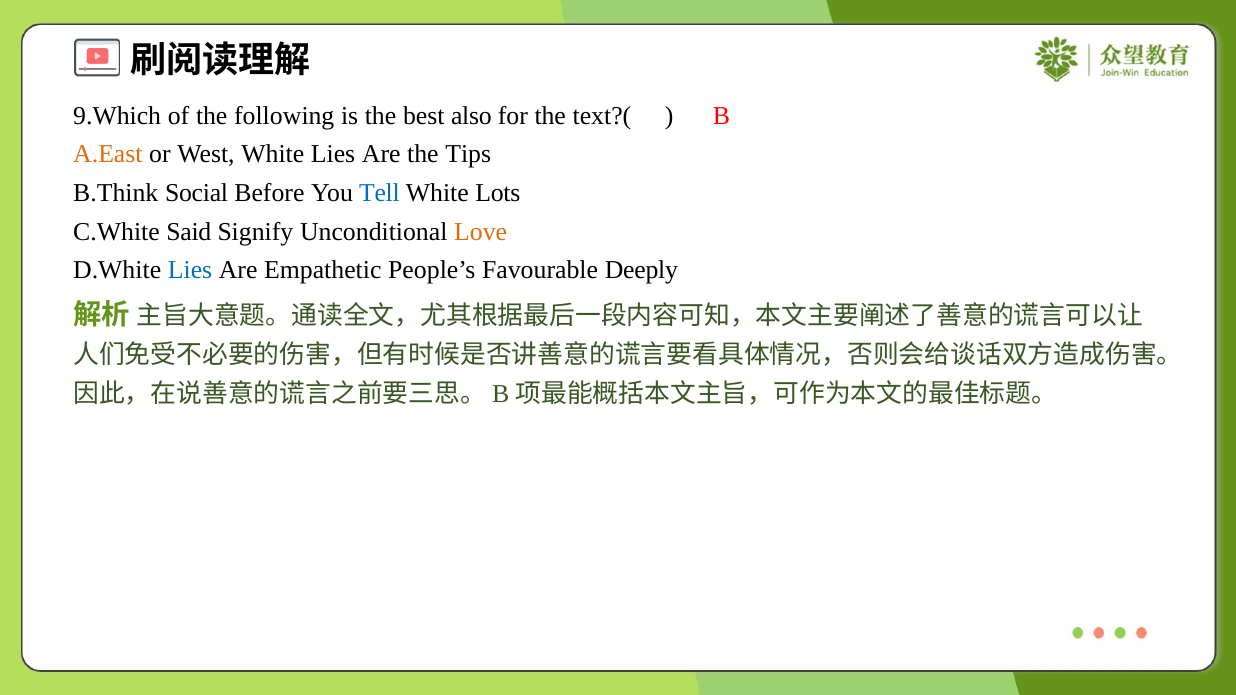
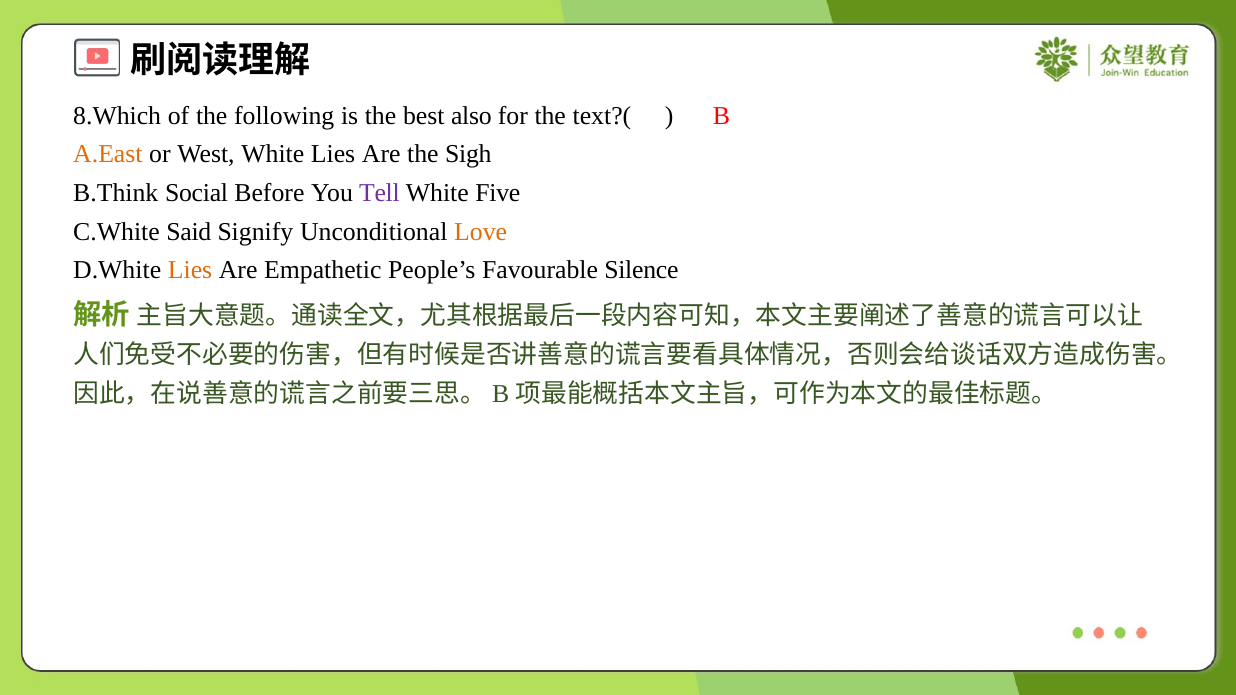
9.Which: 9.Which -> 8.Which
Tips: Tips -> Sigh
Tell colour: blue -> purple
Lots: Lots -> Five
Lies at (190, 270) colour: blue -> orange
Deeply: Deeply -> Silence
